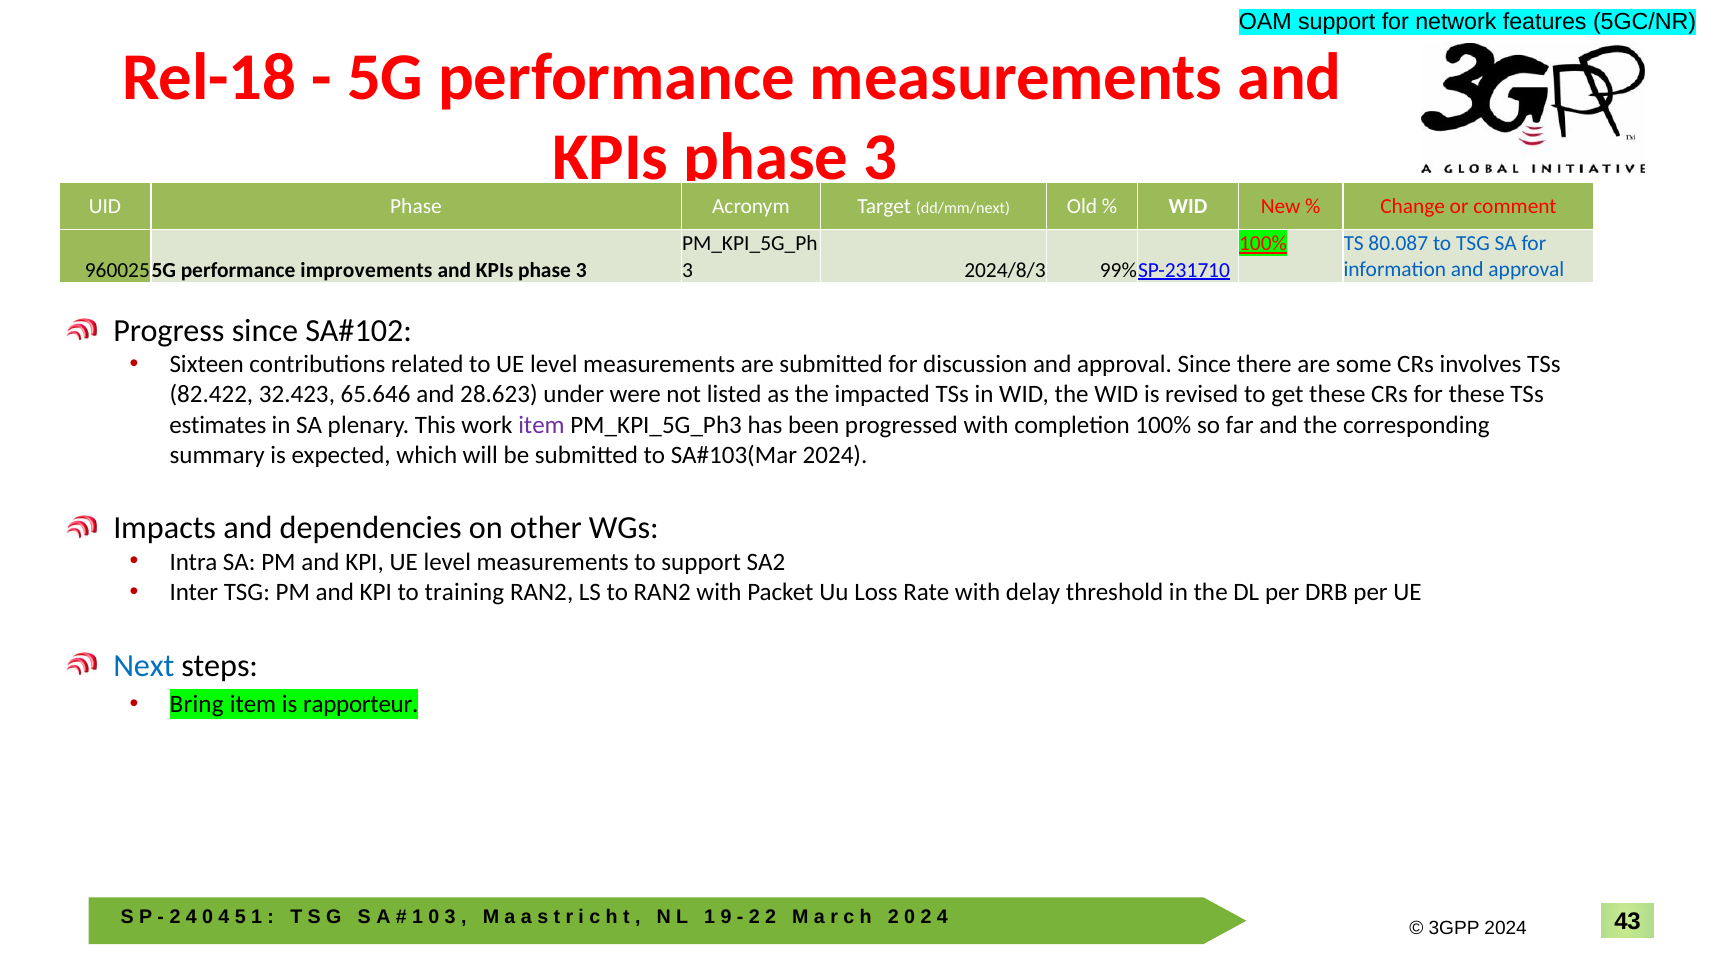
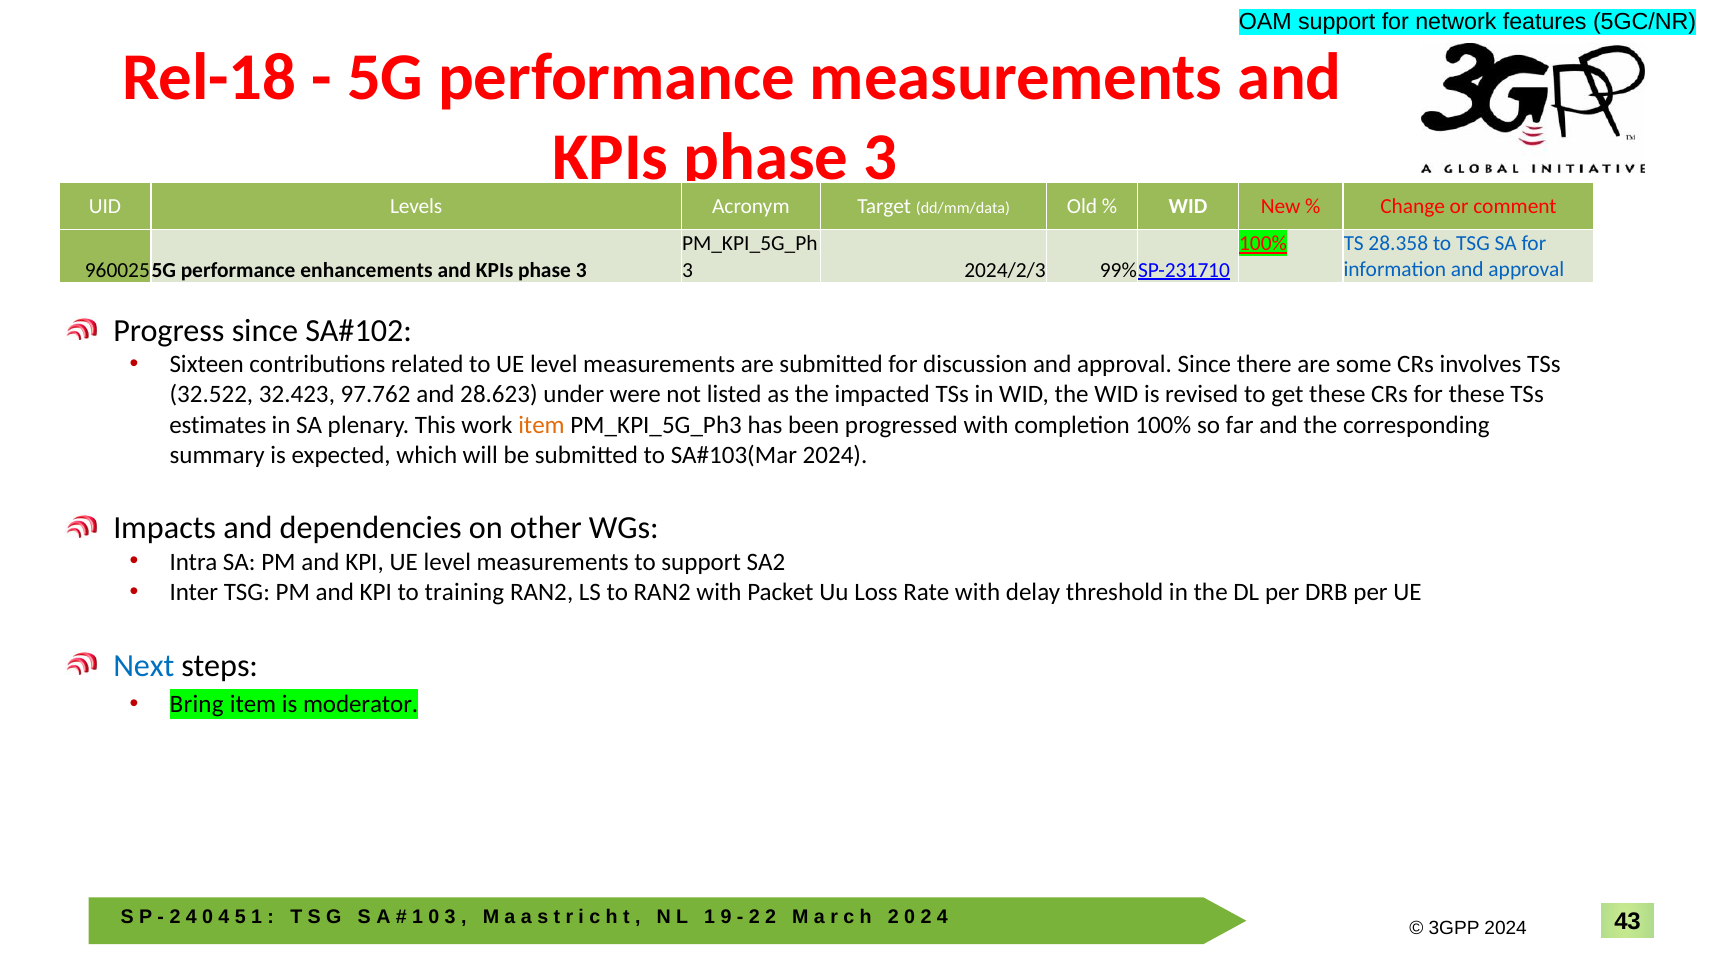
UID Phase: Phase -> Levels
dd/mm/next: dd/mm/next -> dd/mm/data
80.087: 80.087 -> 28.358
improvements: improvements -> enhancements
2024/8/3: 2024/8/3 -> 2024/2/3
82.422: 82.422 -> 32.522
65.646: 65.646 -> 97.762
item at (541, 425) colour: purple -> orange
rapporteur: rapporteur -> moderator
